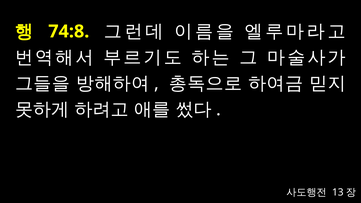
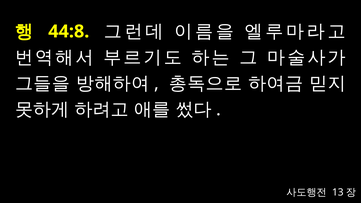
74:8: 74:8 -> 44:8
